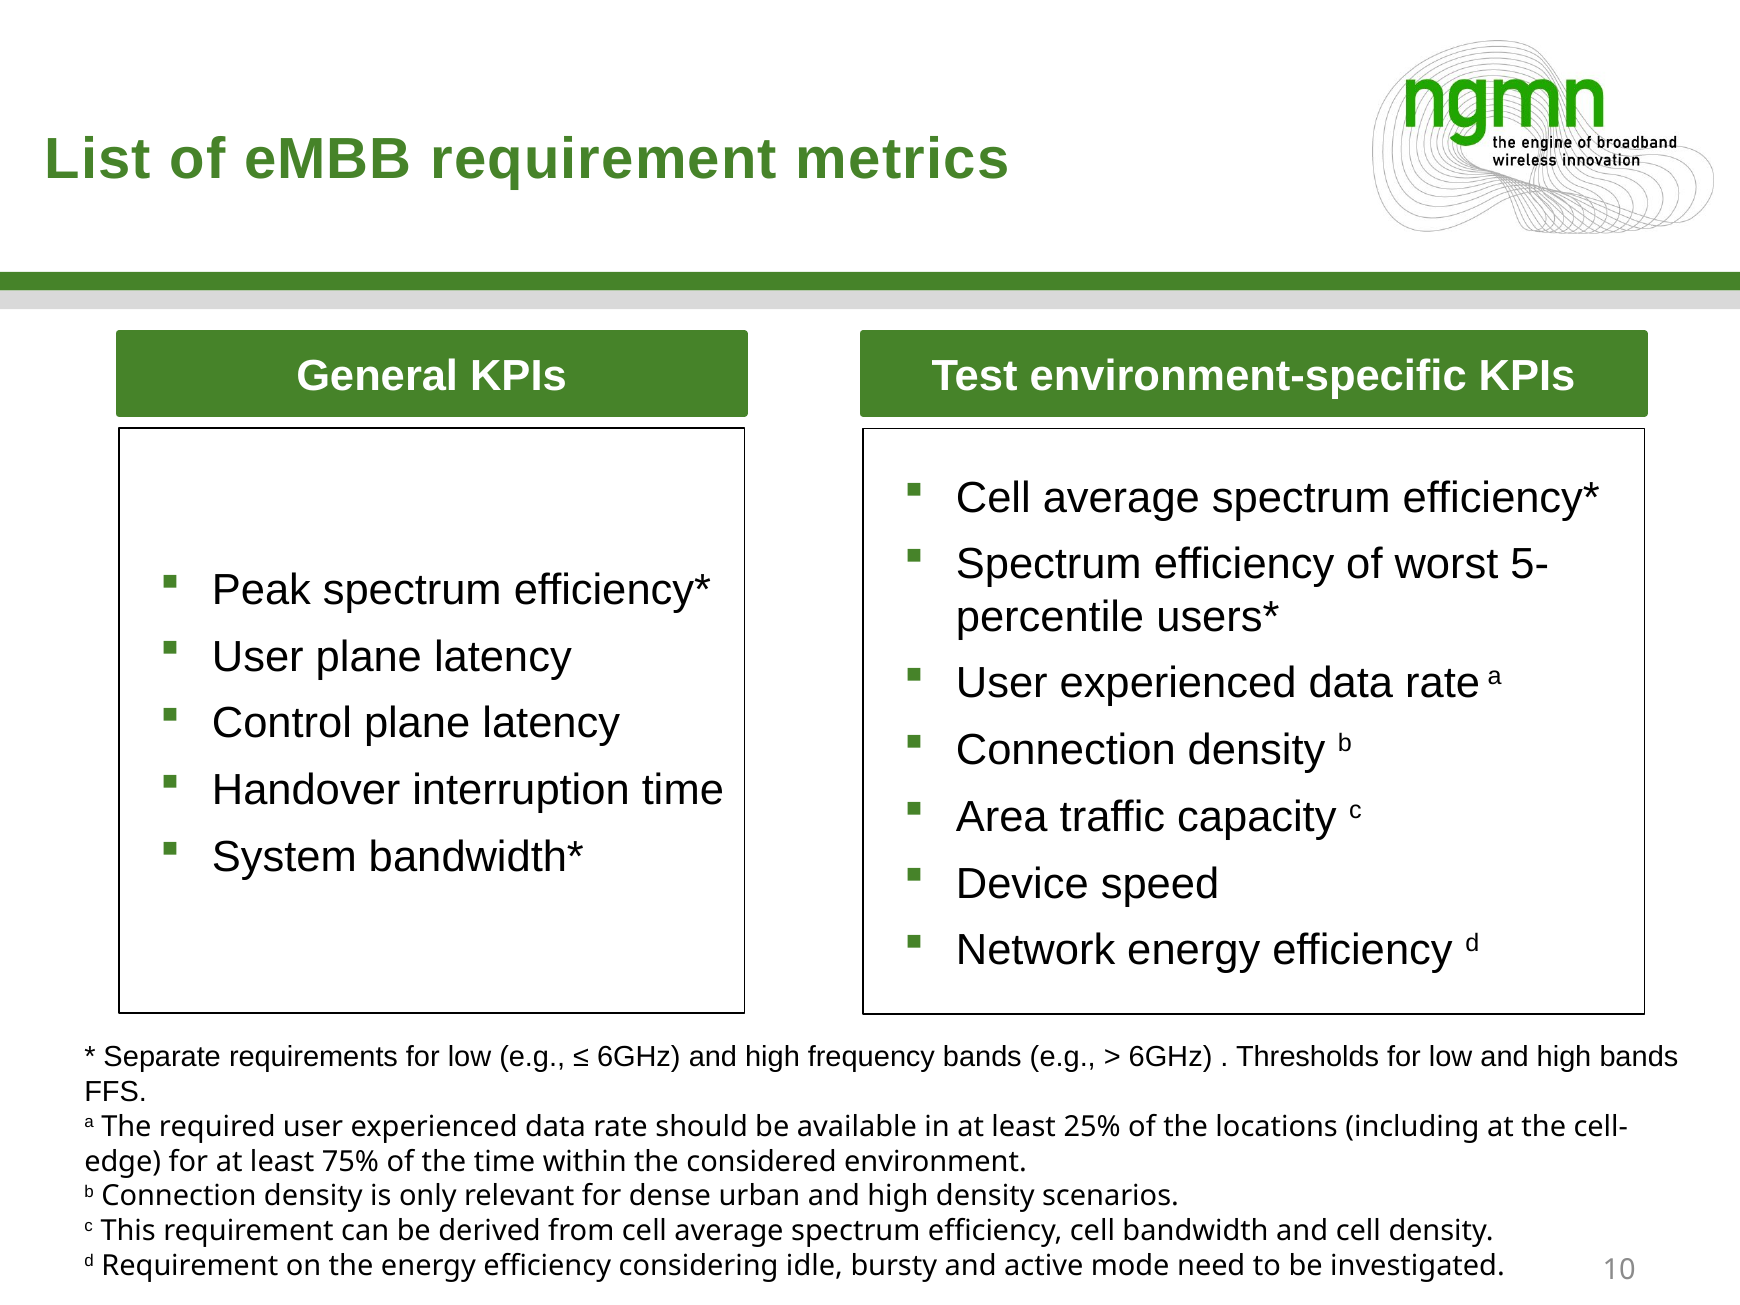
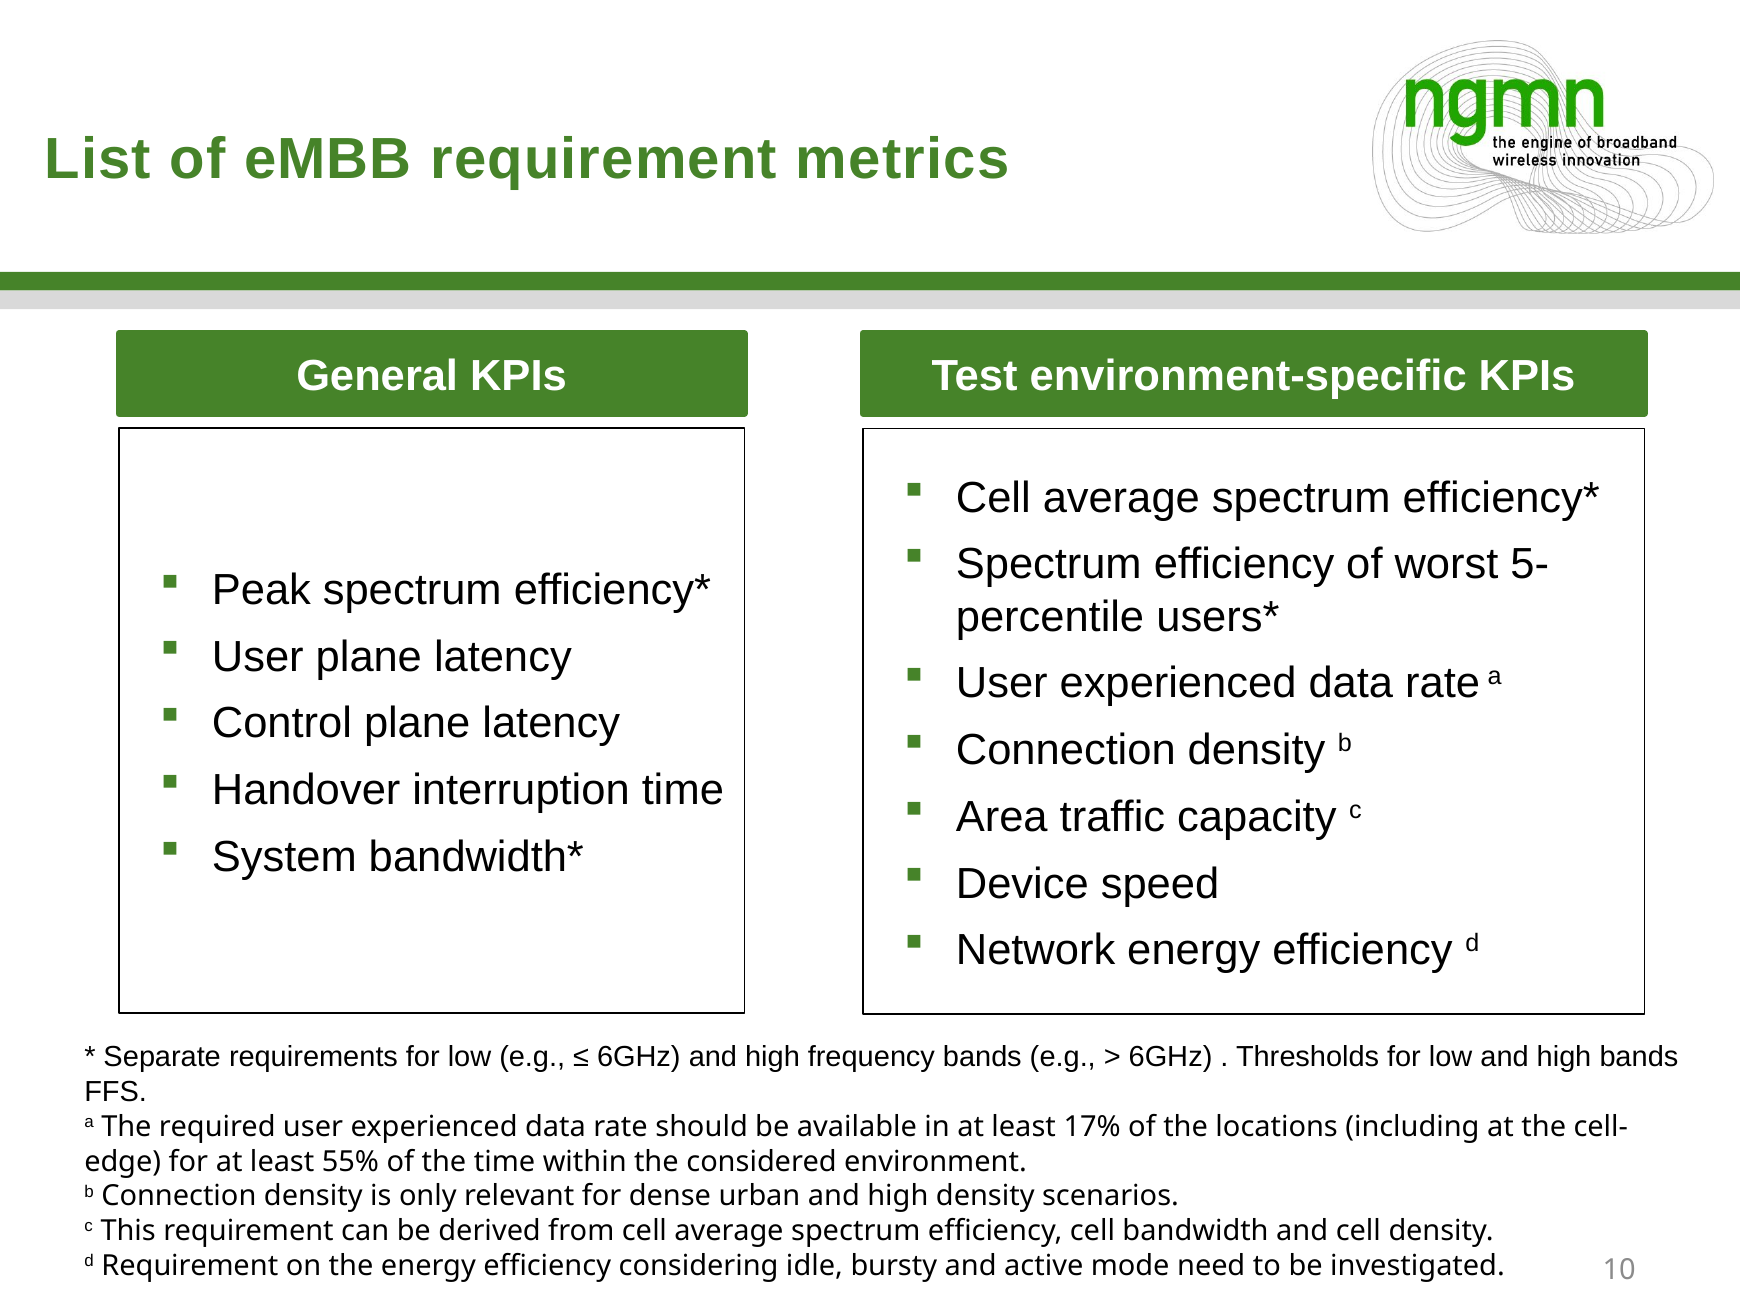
25%: 25% -> 17%
75%: 75% -> 55%
